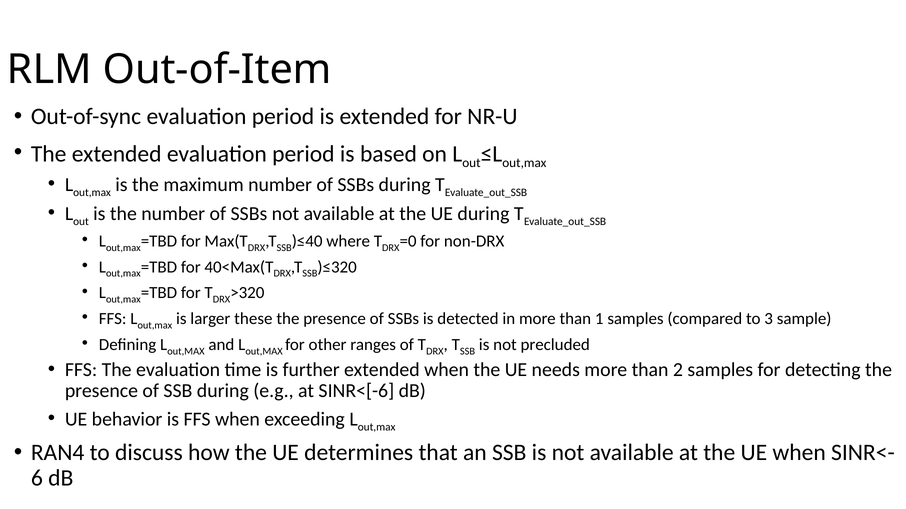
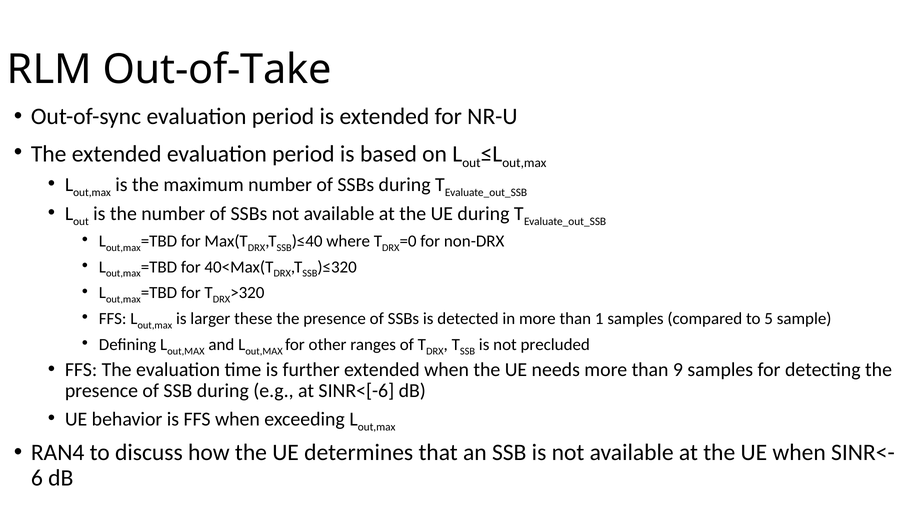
Out-of-Item: Out-of-Item -> Out-of-Take
3: 3 -> 5
2: 2 -> 9
